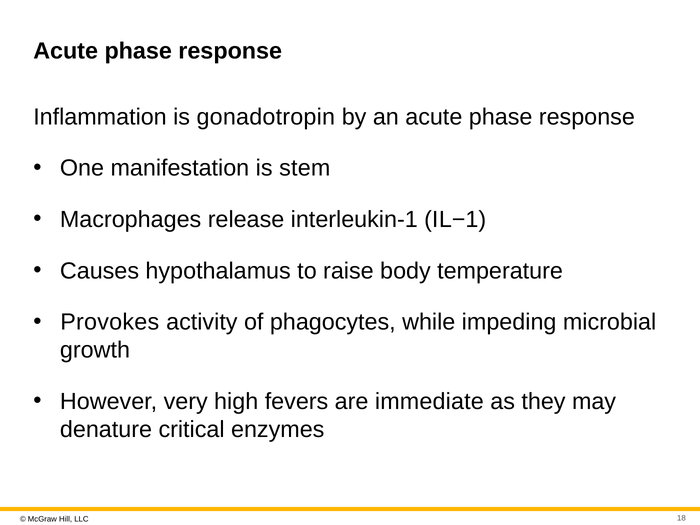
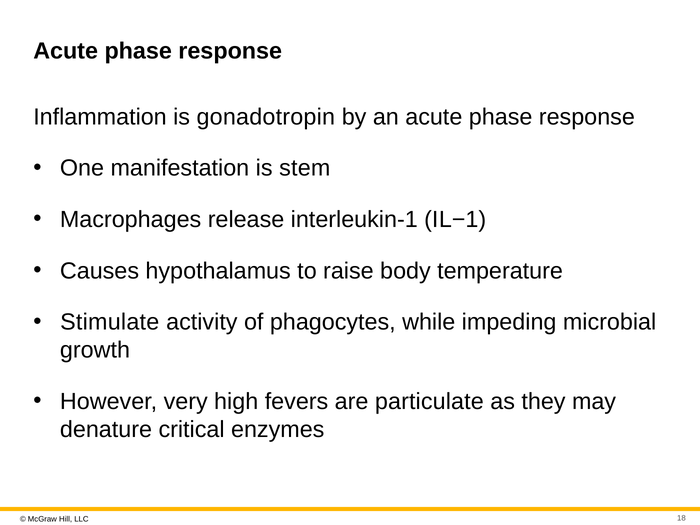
Provokes: Provokes -> Stimulate
immediate: immediate -> particulate
